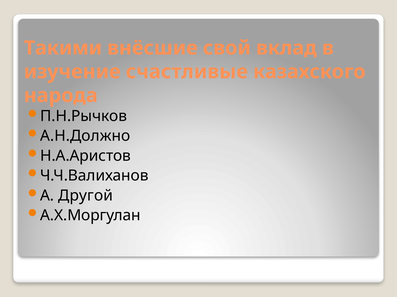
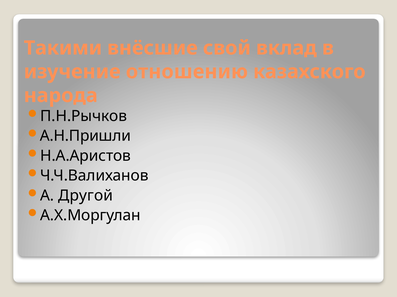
счастливые: счастливые -> отношению
А.Н.Должно: А.Н.Должно -> А.Н.Пришли
